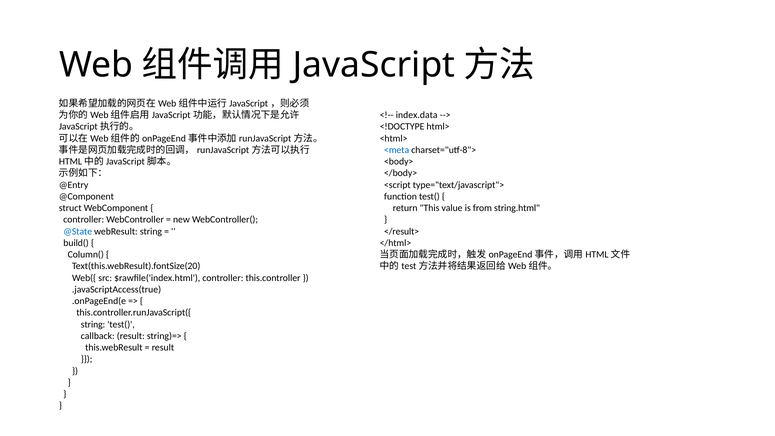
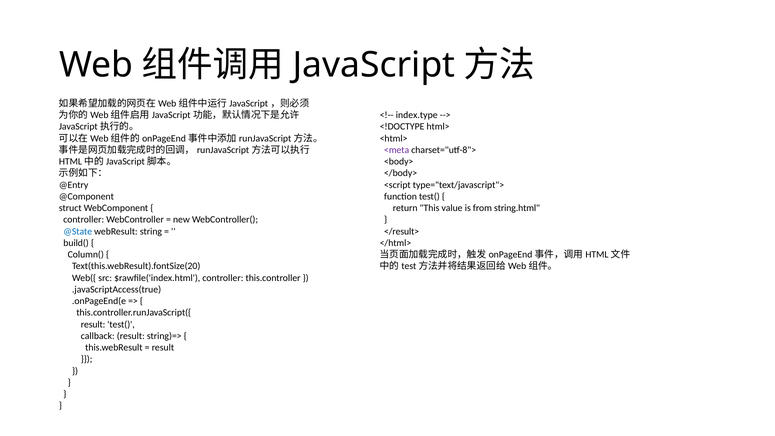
index.data: index.data -> index.type
<meta colour: blue -> purple
string at (93, 324): string -> result
